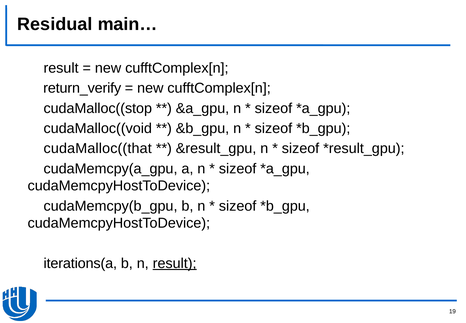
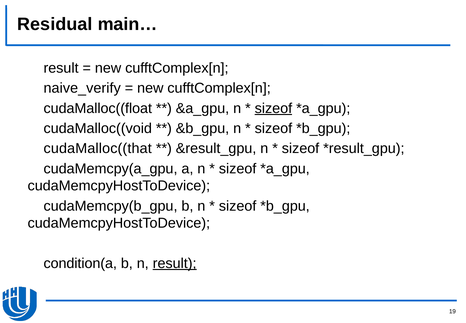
return_verify: return_verify -> naive_verify
cudaMalloc((stop: cudaMalloc((stop -> cudaMalloc((float
sizeof at (273, 108) underline: none -> present
iterations(a: iterations(a -> condition(a
